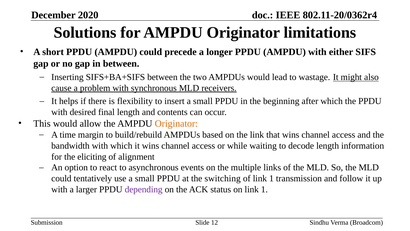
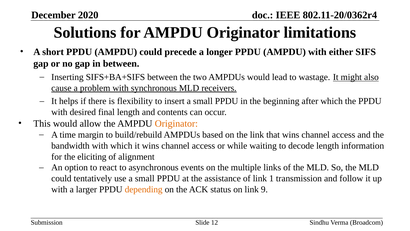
switching: switching -> assistance
depending colour: purple -> orange
on link 1: 1 -> 9
